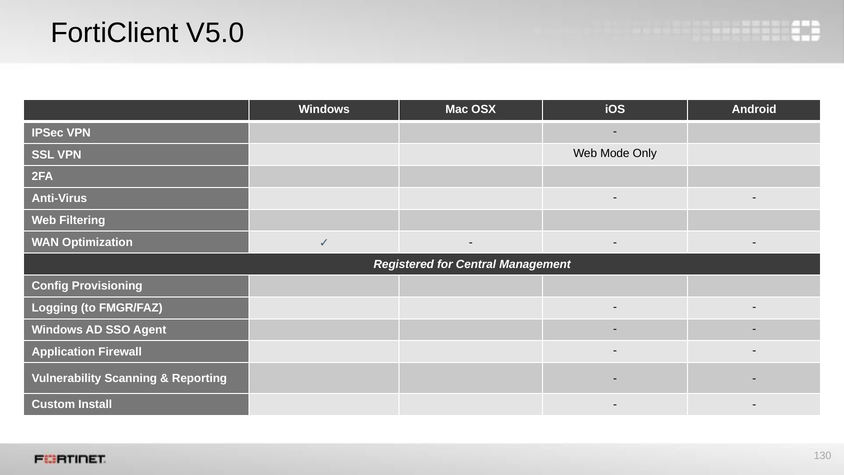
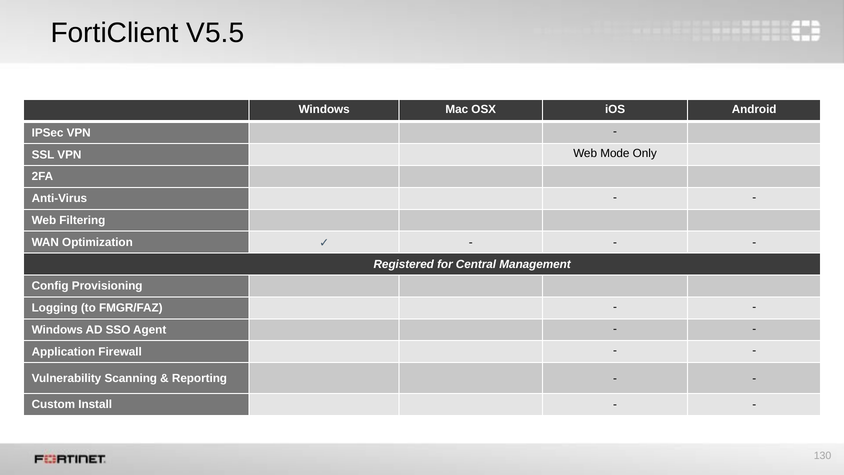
V5.0: V5.0 -> V5.5
